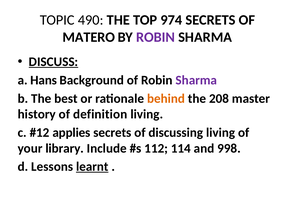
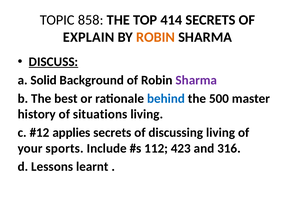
490: 490 -> 858
974: 974 -> 414
MATERO: MATERO -> EXPLAIN
ROBIN at (156, 37) colour: purple -> orange
Hans: Hans -> Solid
behind colour: orange -> blue
208: 208 -> 500
definition: definition -> situations
library: library -> sports
114: 114 -> 423
998: 998 -> 316
learnt underline: present -> none
